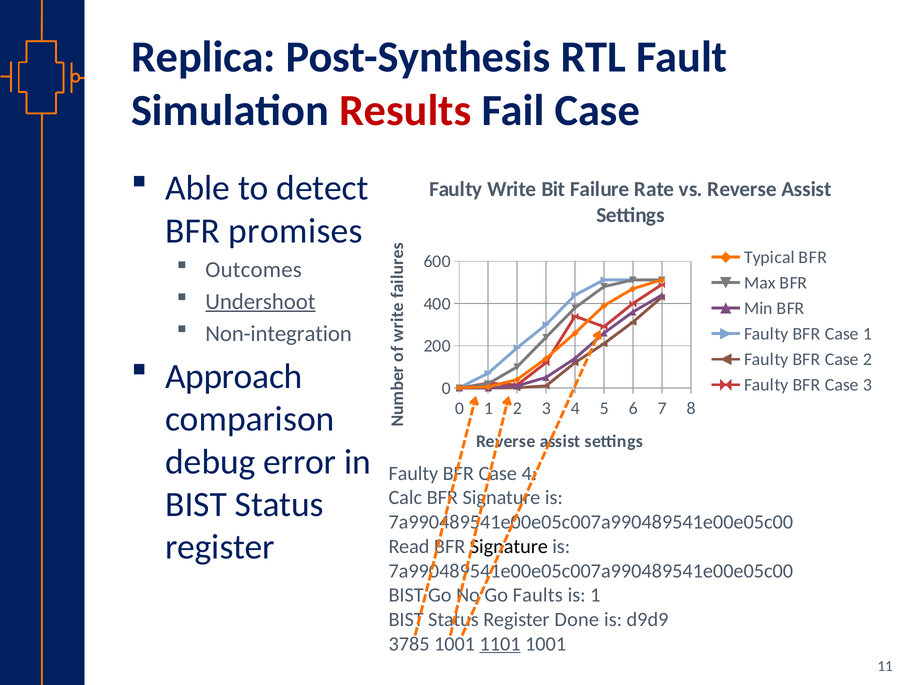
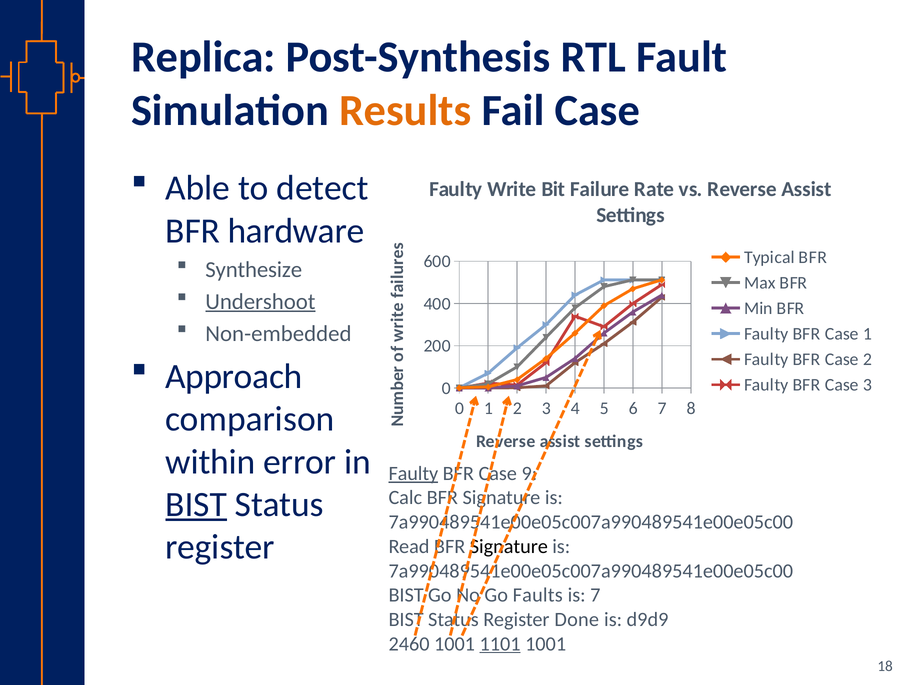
Results colour: red -> orange
promises: promises -> hardware
Outcomes: Outcomes -> Synthesize
Non-integration: Non-integration -> Non-embedded
debug: debug -> within
Faulty at (413, 474) underline: none -> present
Case 4: 4 -> 9
BIST at (196, 505) underline: none -> present
is 1: 1 -> 7
3785: 3785 -> 2460
11: 11 -> 18
